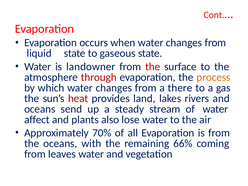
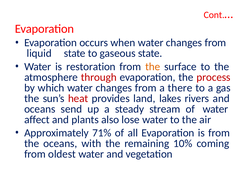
landowner: landowner -> restoration
the at (153, 67) colour: red -> orange
process colour: orange -> red
70%: 70% -> 71%
66%: 66% -> 10%
leaves: leaves -> oldest
